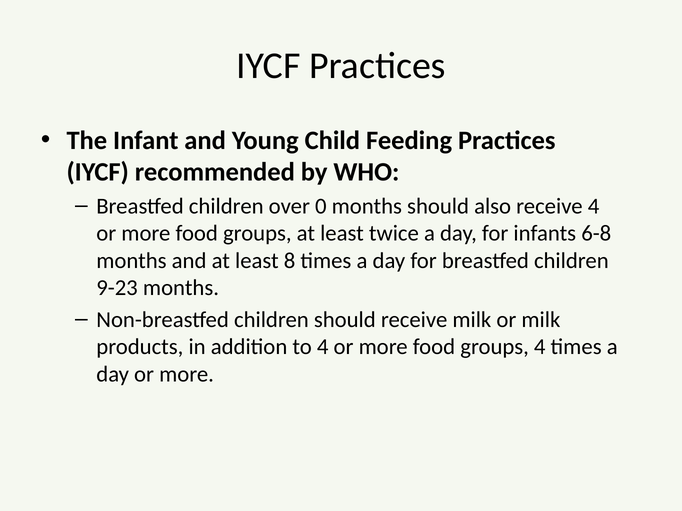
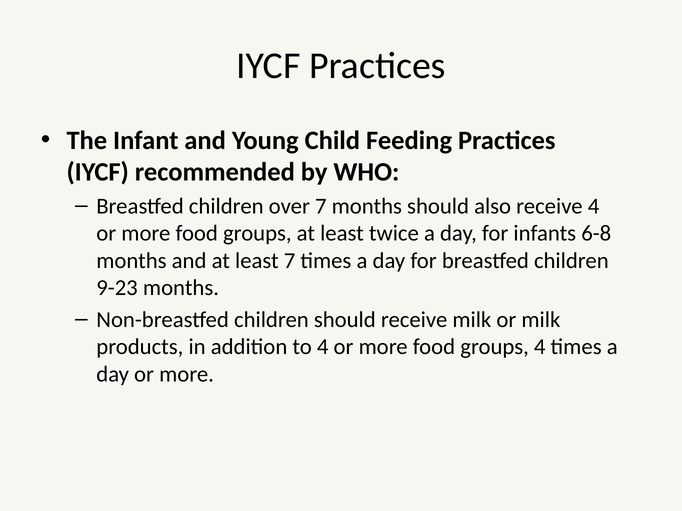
over 0: 0 -> 7
least 8: 8 -> 7
